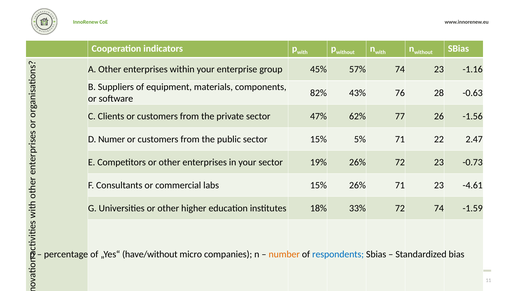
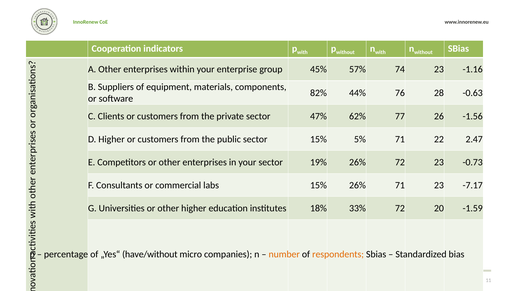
43%: 43% -> 44%
D Numer: Numer -> Higher
-4.61: -4.61 -> -7.17
72 74: 74 -> 20
respondents colour: blue -> orange
